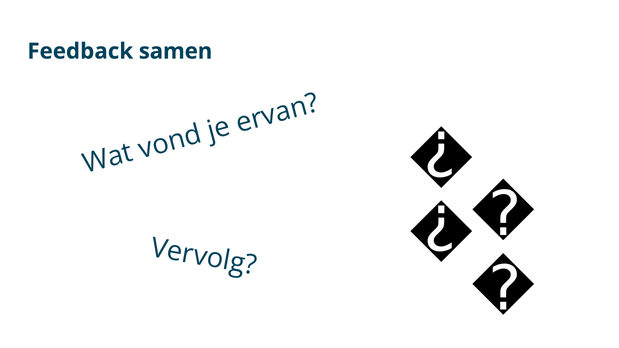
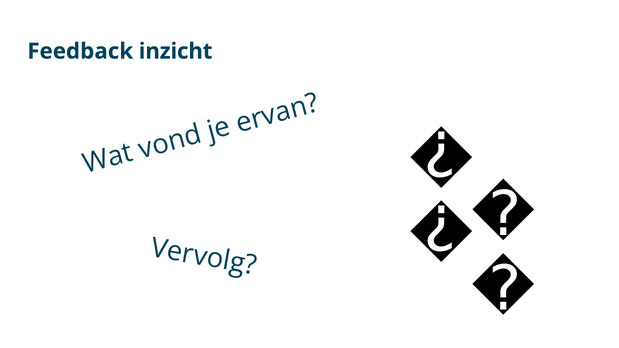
samen: samen -> inzicht
